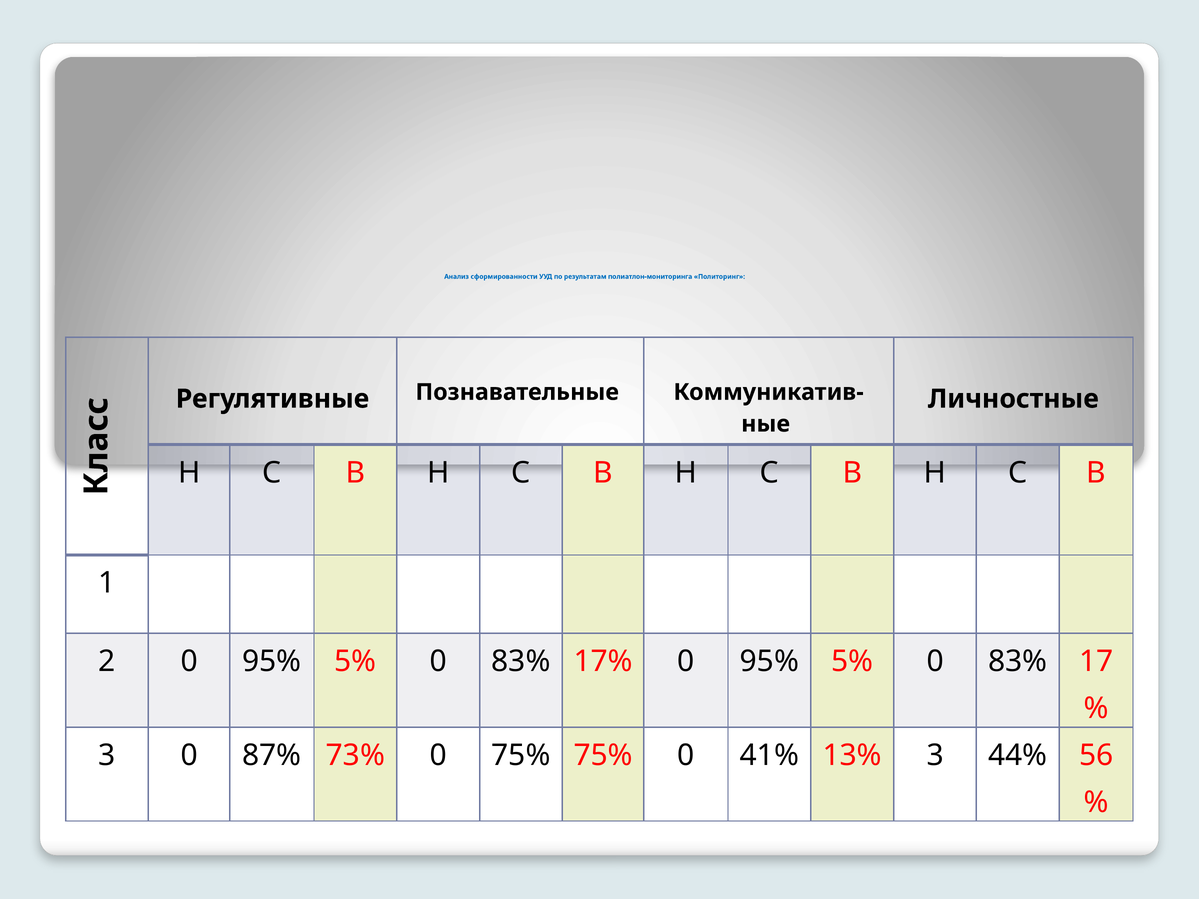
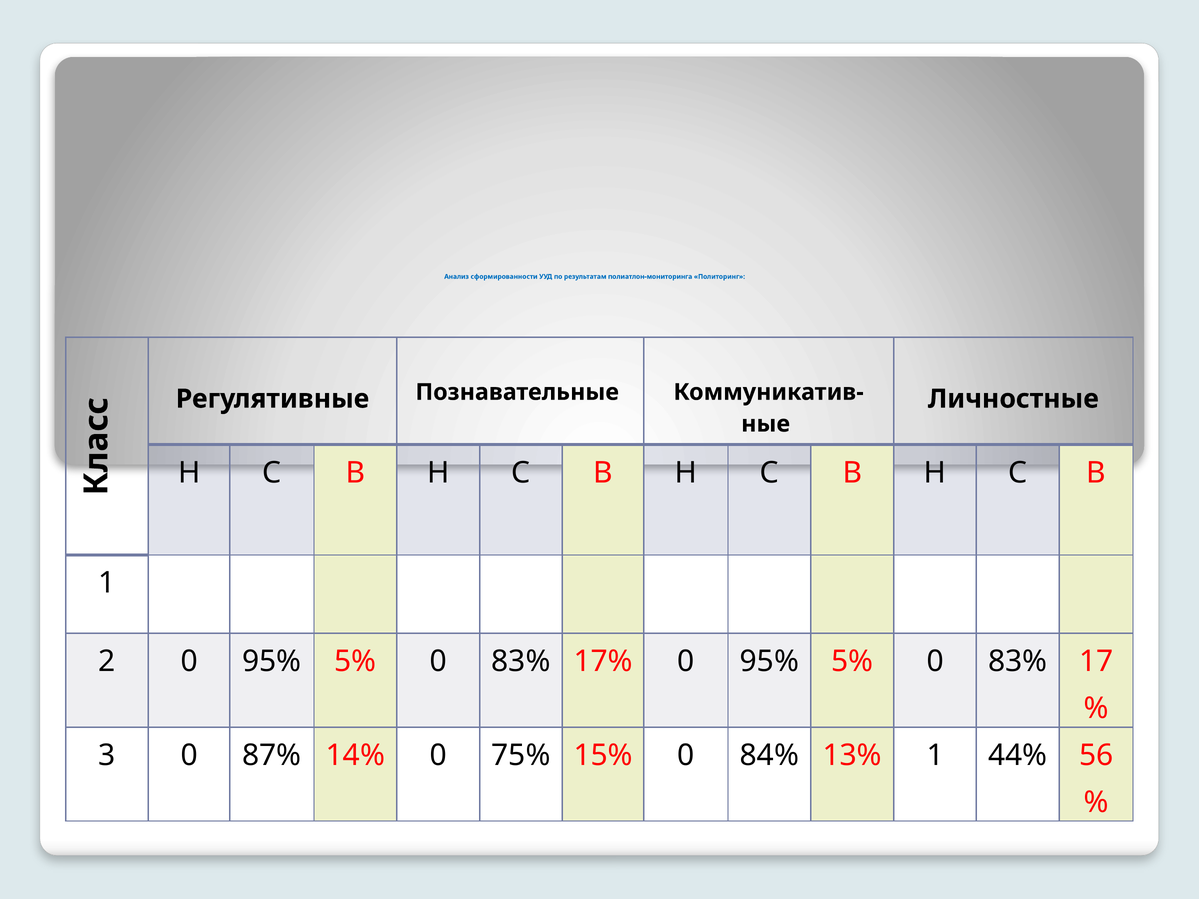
73%: 73% -> 14%
75% 75%: 75% -> 15%
41%: 41% -> 84%
13% 3: 3 -> 1
